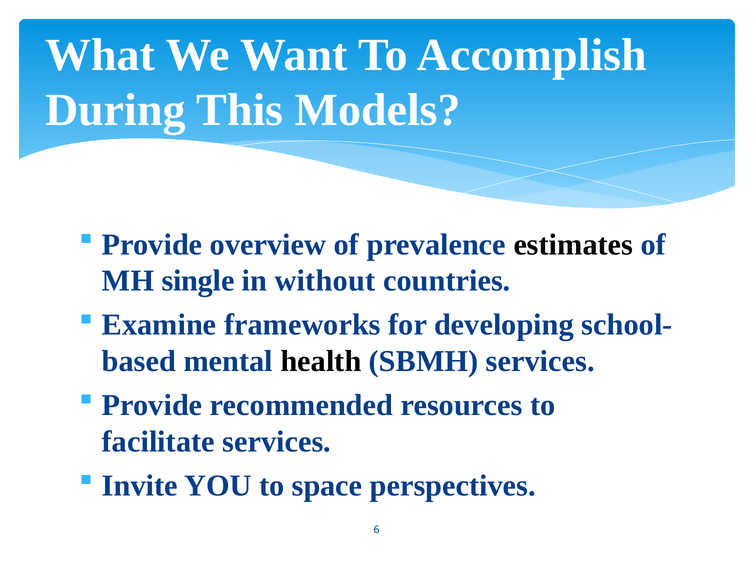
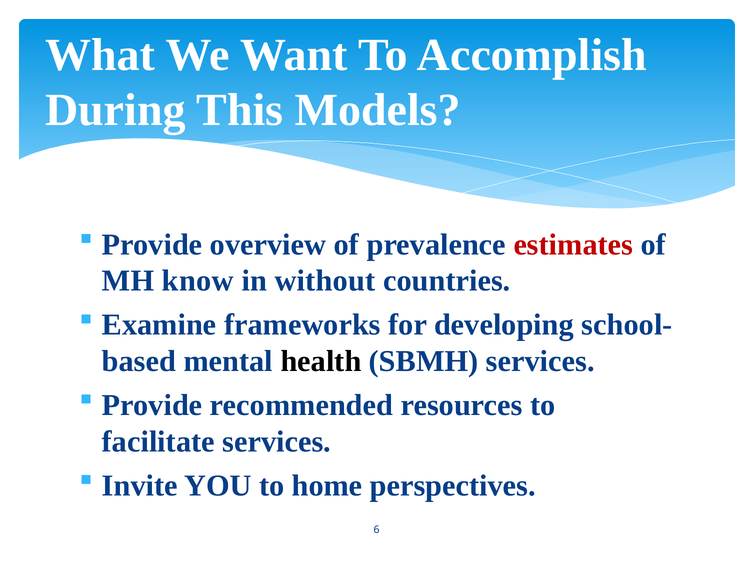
estimates colour: black -> red
single: single -> know
space: space -> home
